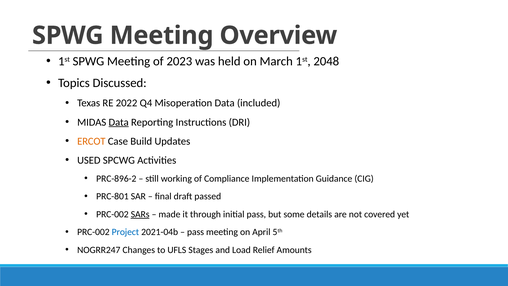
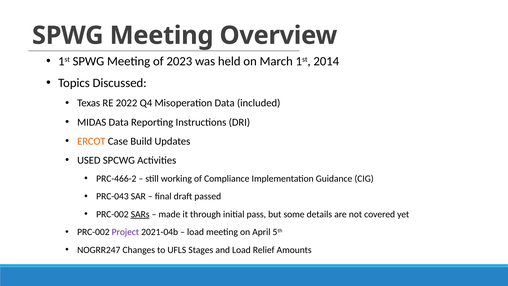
2048: 2048 -> 2014
Data at (119, 122) underline: present -> none
PRC-896-2: PRC-896-2 -> PRC-466-2
PRC-801: PRC-801 -> PRC-043
Project colour: blue -> purple
pass at (196, 232): pass -> load
